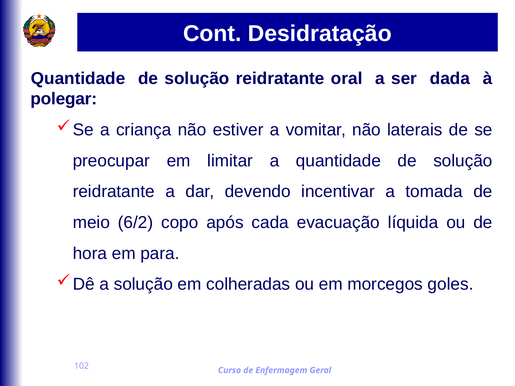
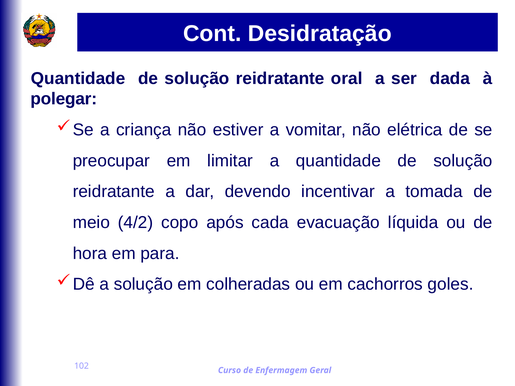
laterais: laterais -> elétrica
6/2: 6/2 -> 4/2
morcegos: morcegos -> cachorros
